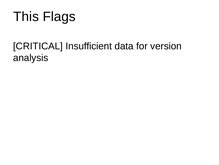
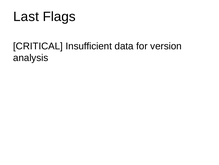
This: This -> Last
